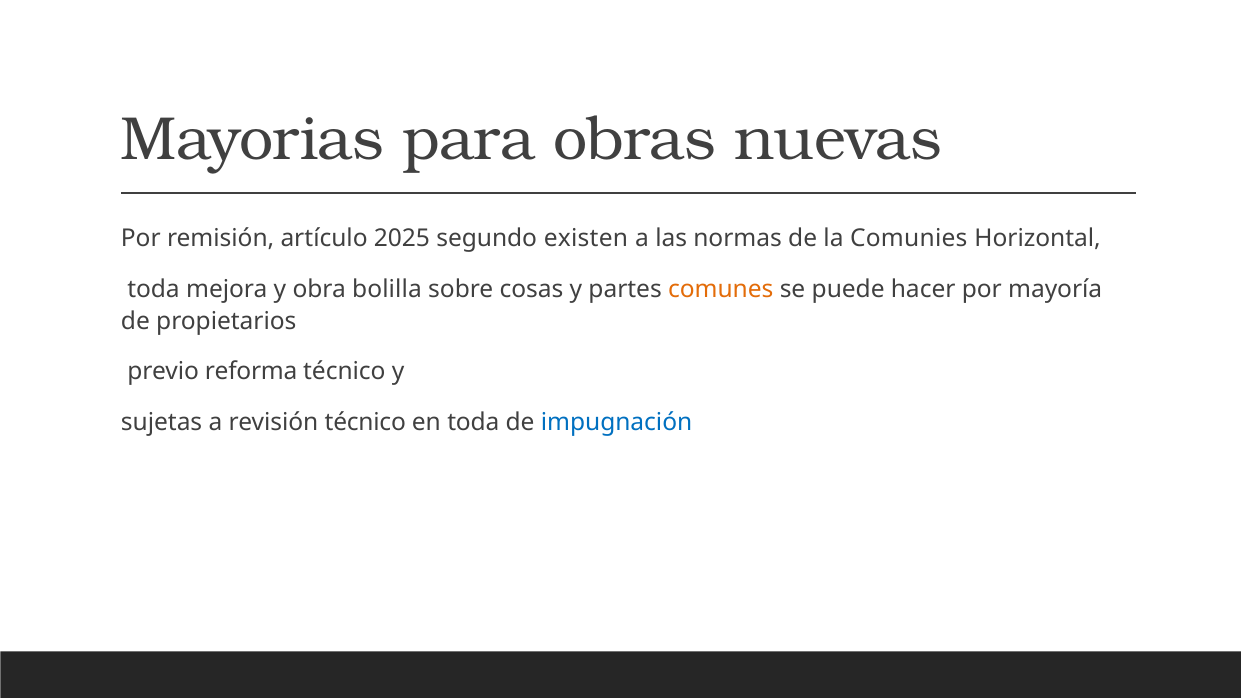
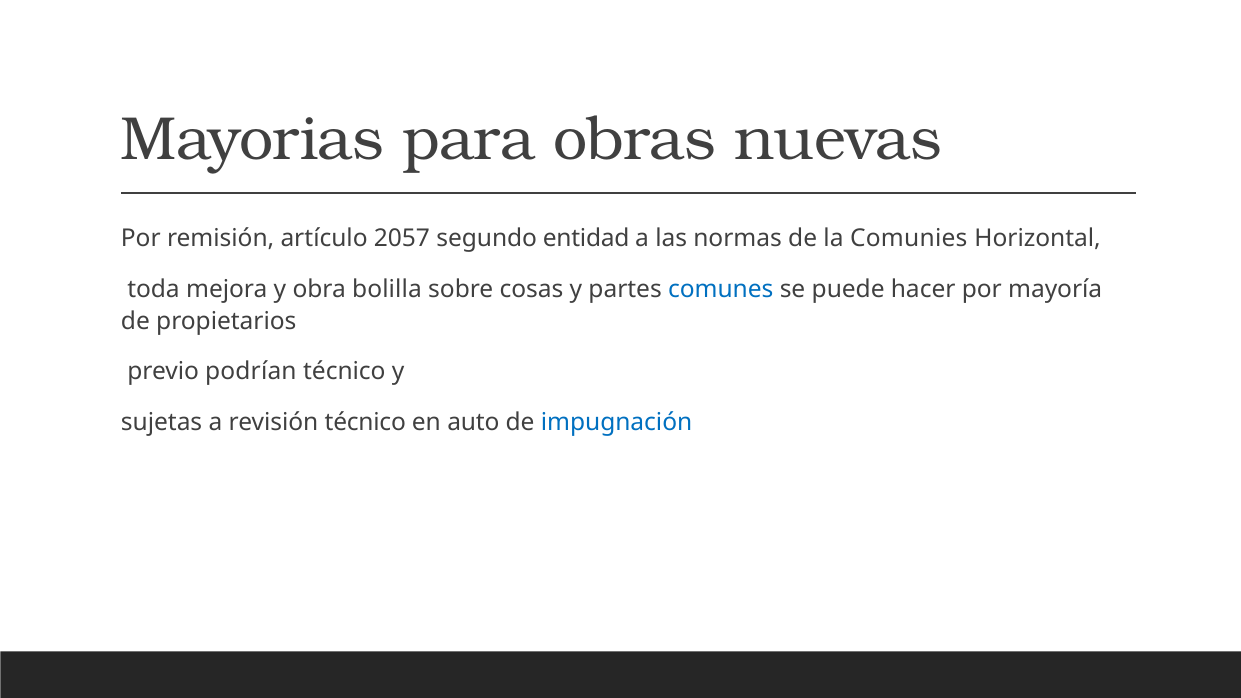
2025: 2025 -> 2057
existen: existen -> entidad
comunes colour: orange -> blue
reforma: reforma -> podrían
en toda: toda -> auto
